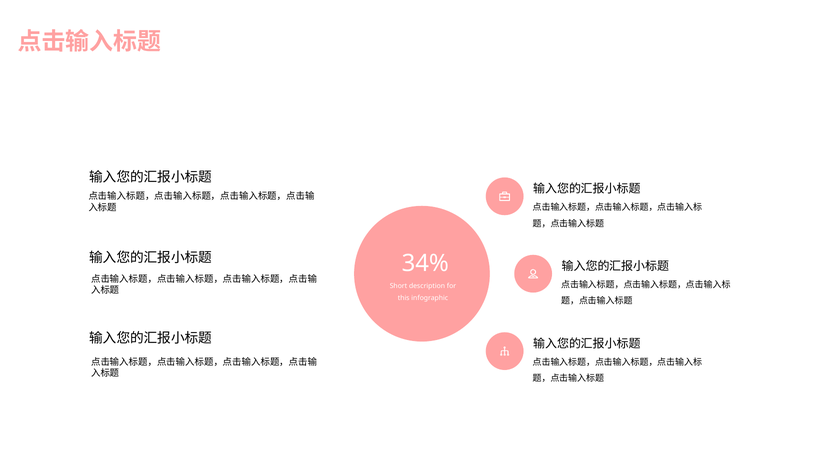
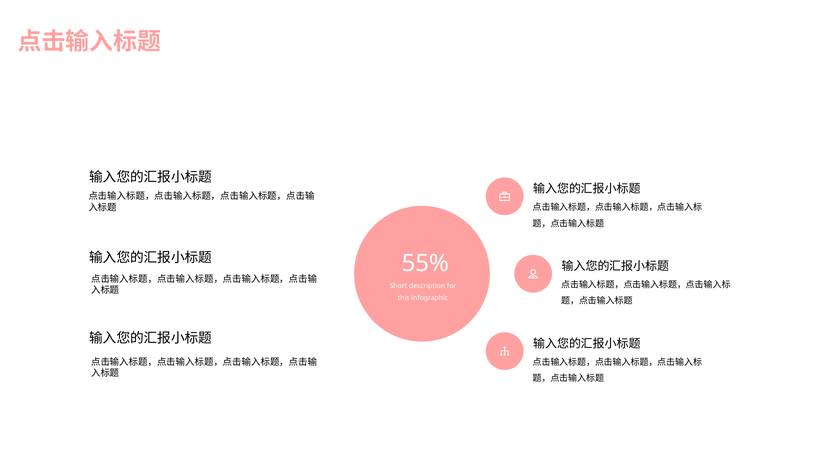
34%: 34% -> 55%
